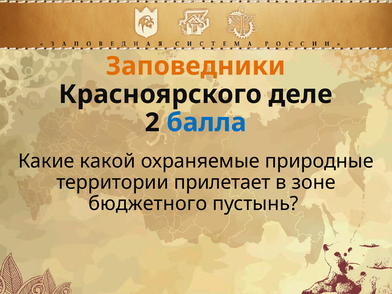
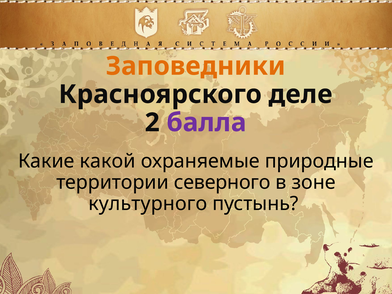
балла colour: blue -> purple
прилетает: прилетает -> северного
бюджетного: бюджетного -> культурного
